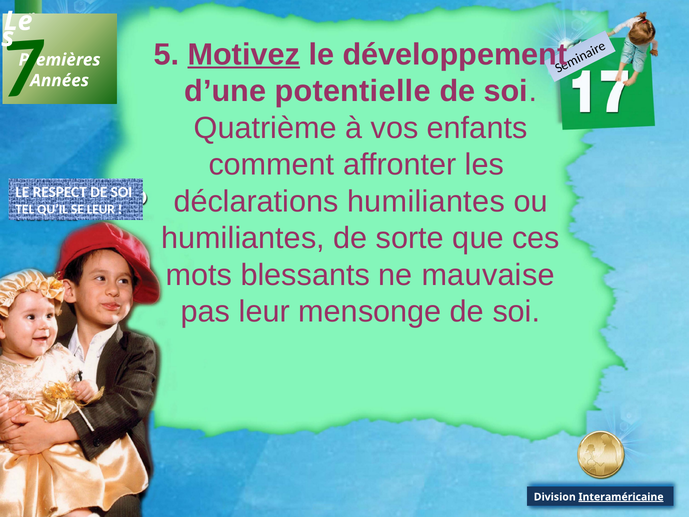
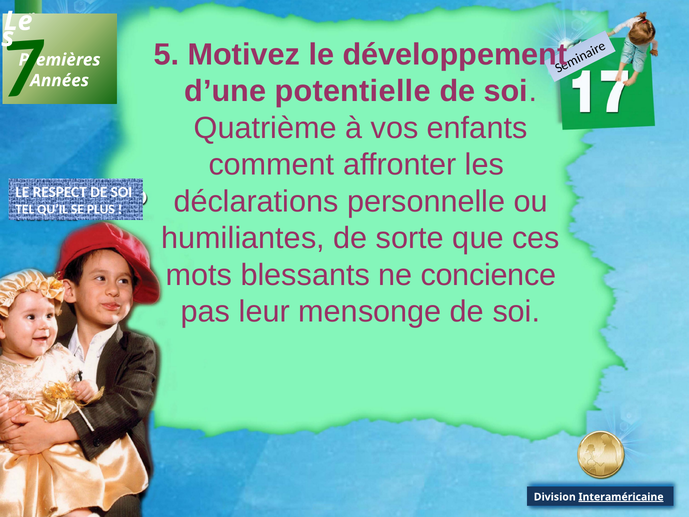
Motivez underline: present -> none
déclarations humiliantes: humiliantes -> personnelle
SE LEUR: LEUR -> PLUS
mauvaise: mauvaise -> concience
